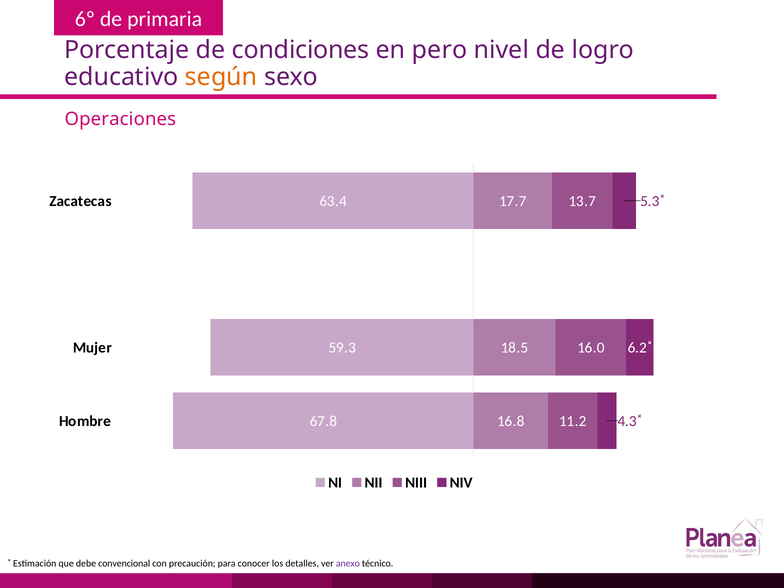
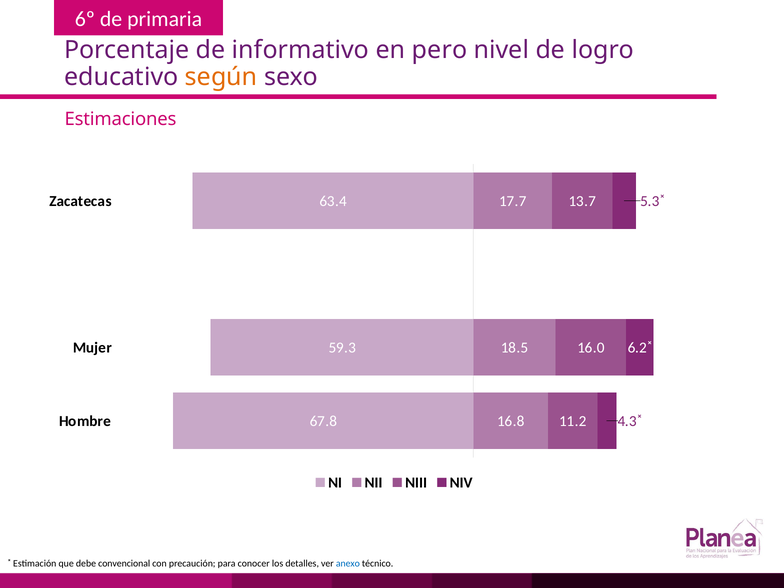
condiciones: condiciones -> informativo
Operaciones: Operaciones -> Estimaciones
anexo colour: purple -> blue
